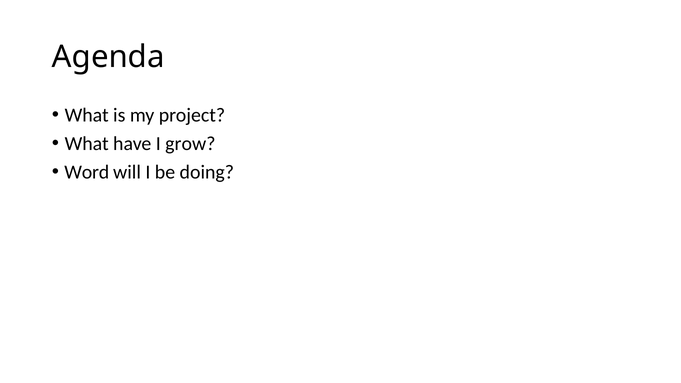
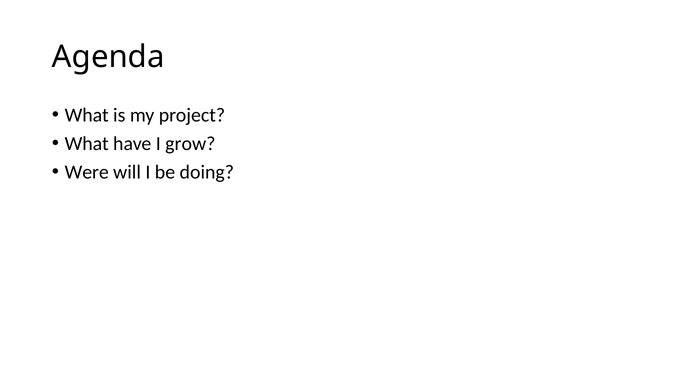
Word: Word -> Were
